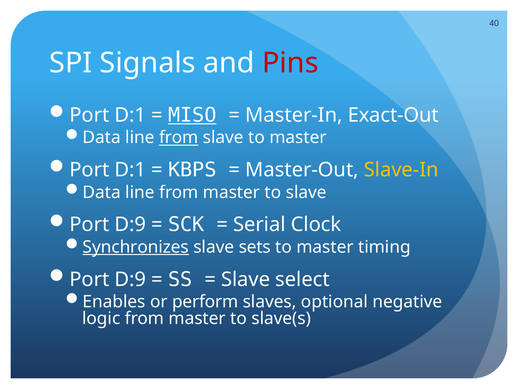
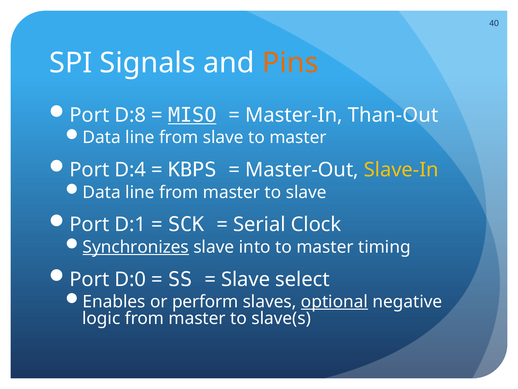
Pins colour: red -> orange
D:1 at (130, 115): D:1 -> D:8
Exact-Out: Exact-Out -> Than-Out
from at (179, 137) underline: present -> none
D:1 at (130, 170): D:1 -> D:4
D:9 at (130, 224): D:9 -> D:1
sets: sets -> into
D:9 at (130, 279): D:9 -> D:0
optional underline: none -> present
